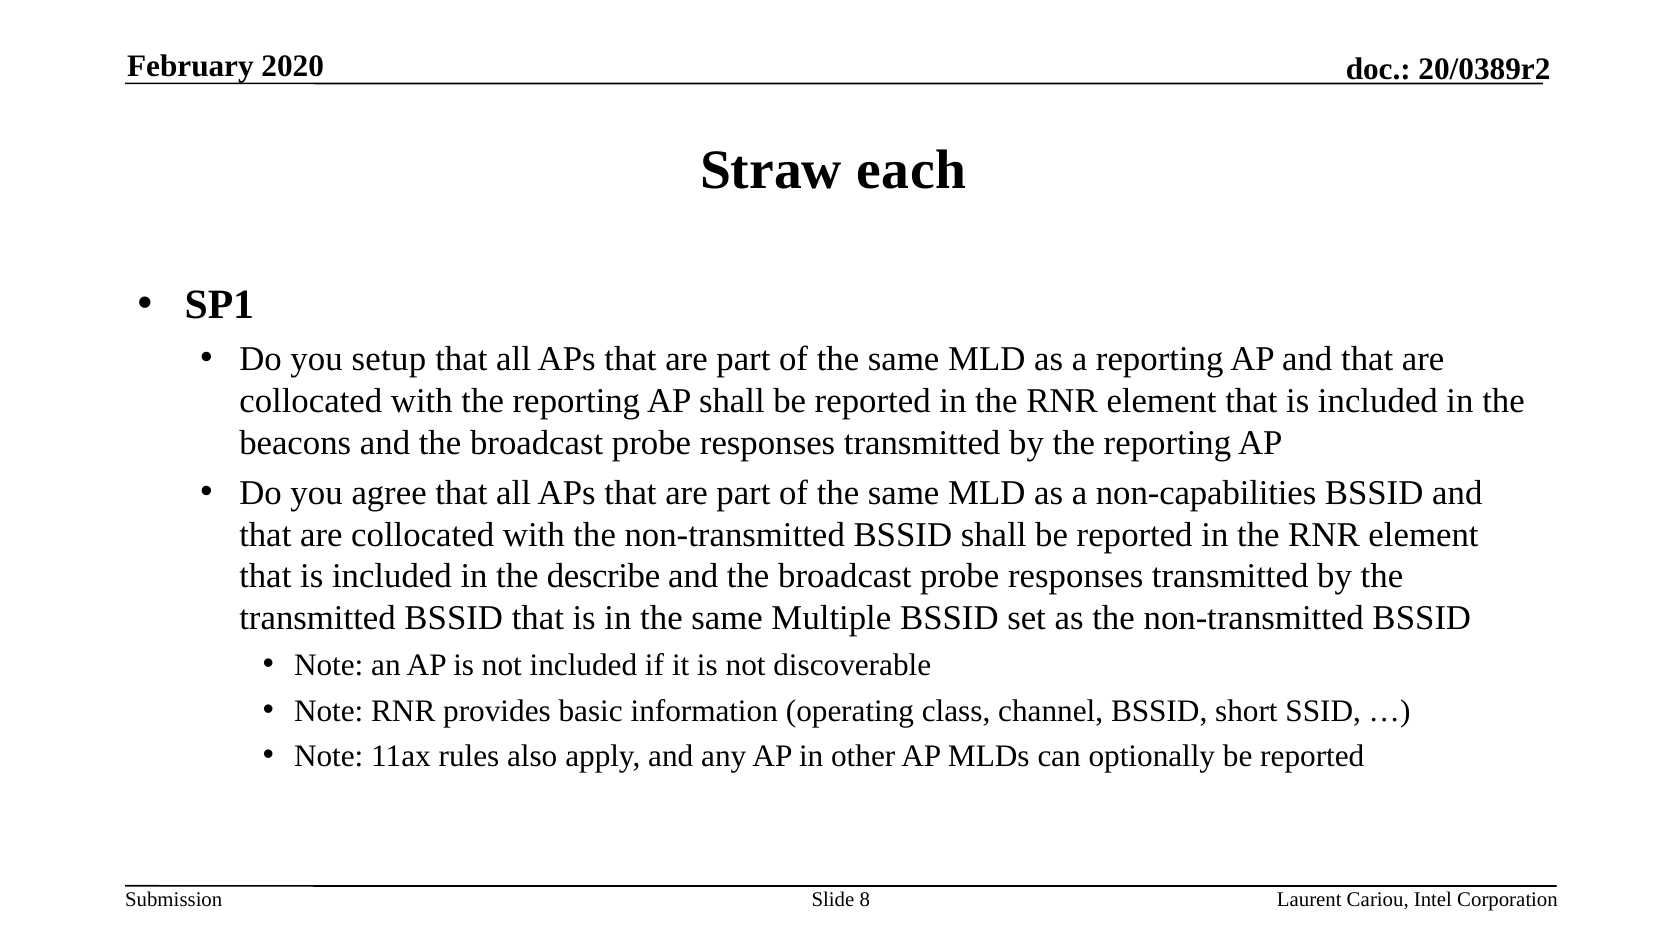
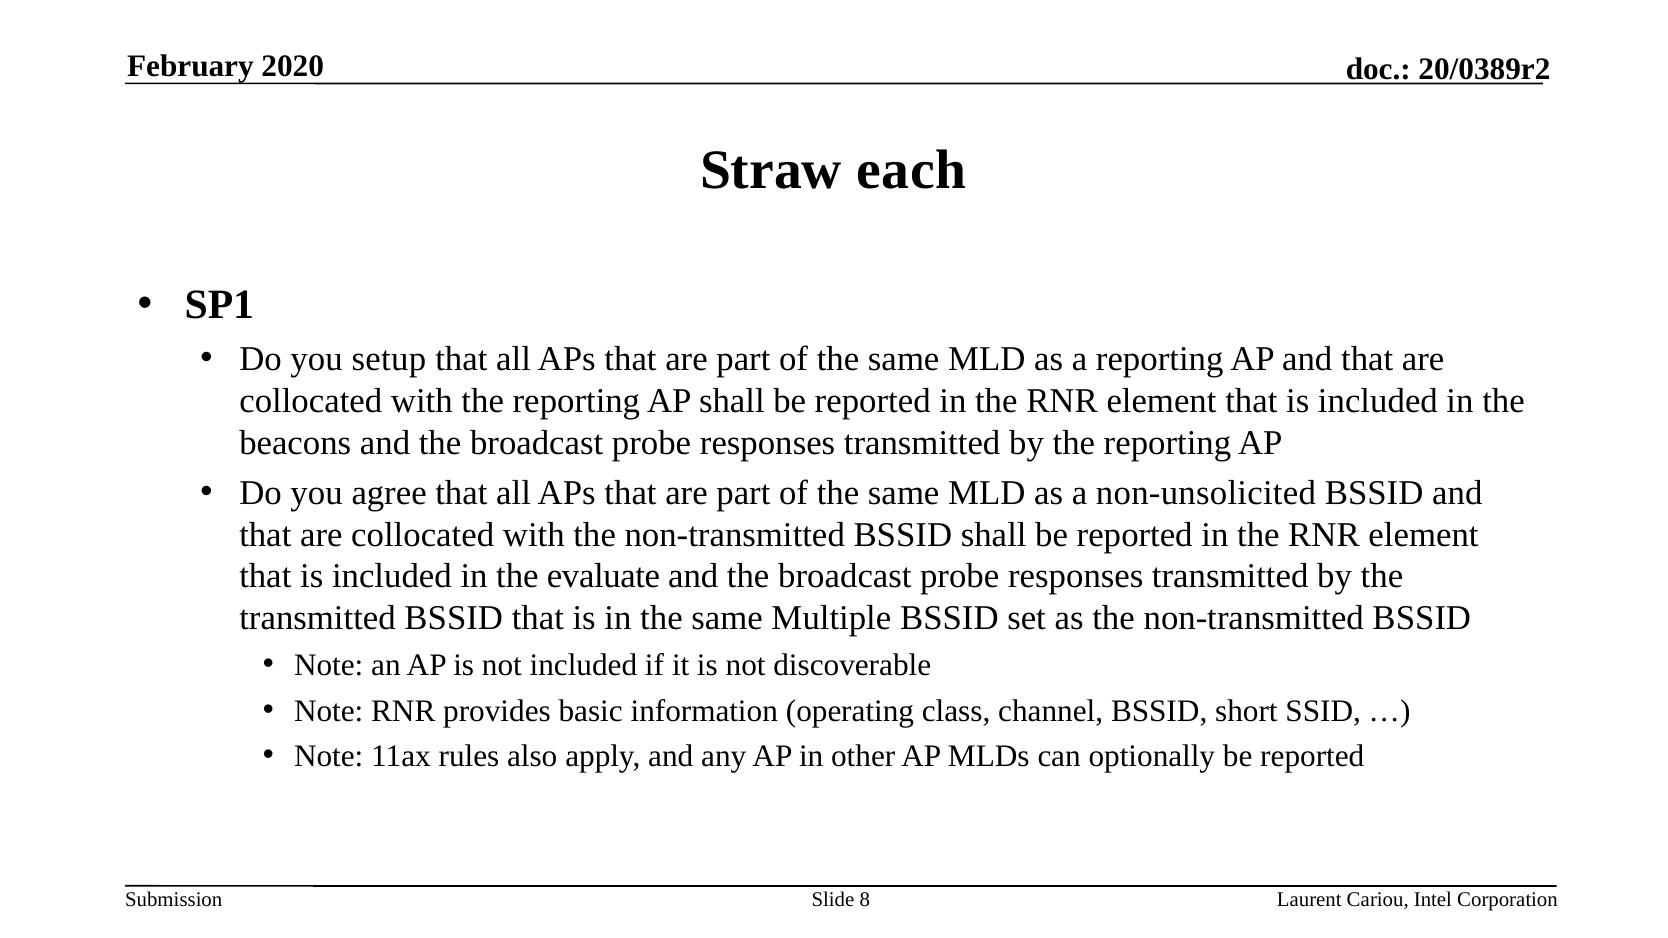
non-capabilities: non-capabilities -> non-unsolicited
describe: describe -> evaluate
